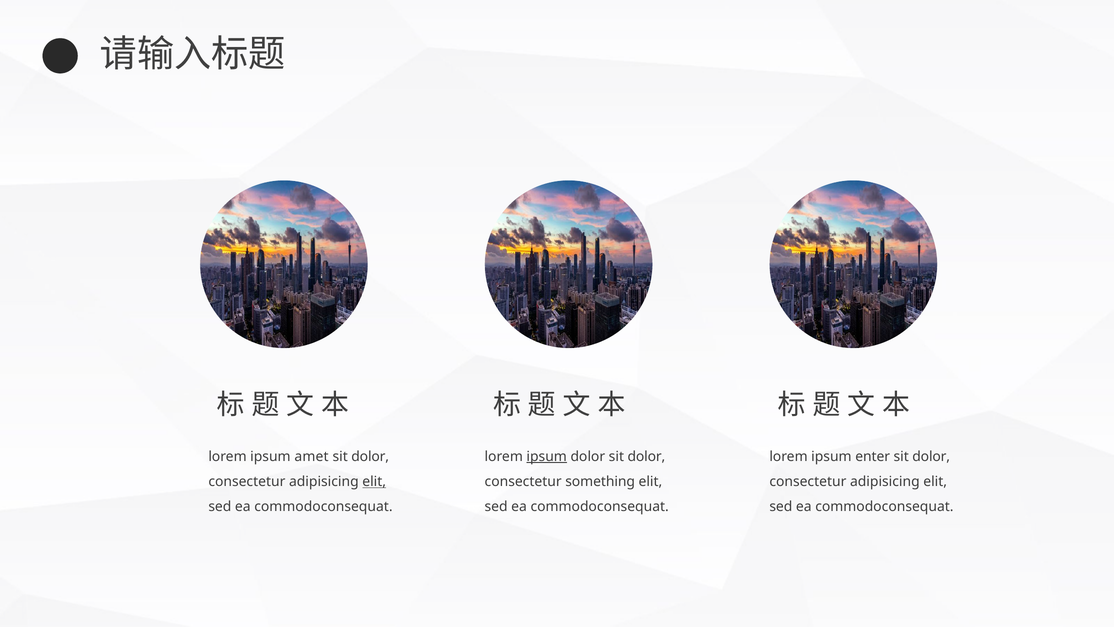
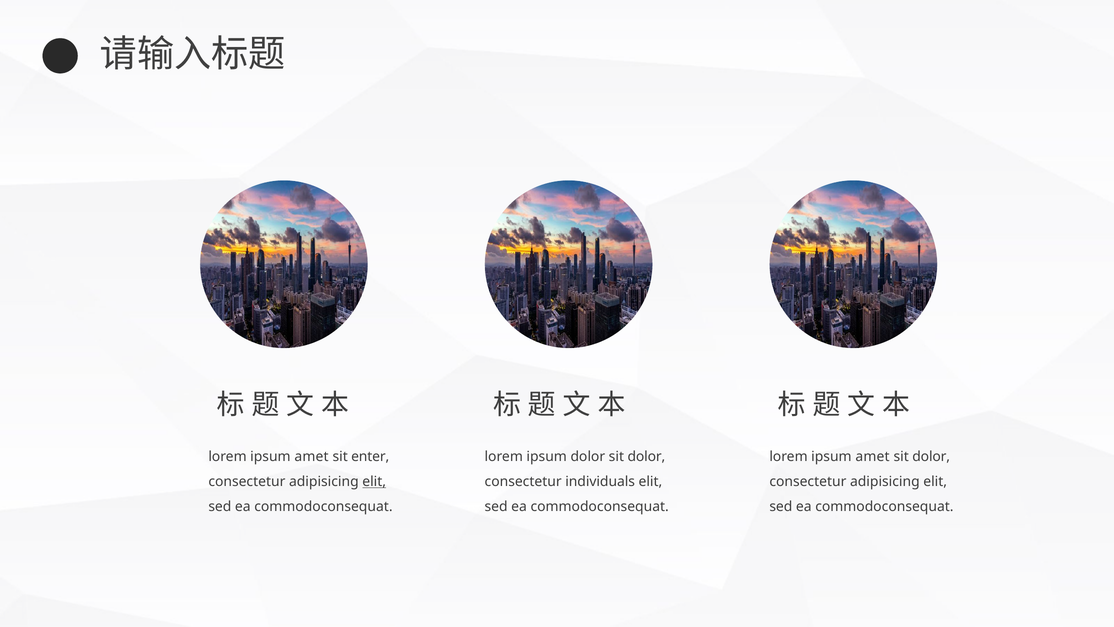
dolor at (370, 456): dolor -> enter
ipsum at (547, 456) underline: present -> none
enter at (873, 456): enter -> amet
something: something -> individuals
